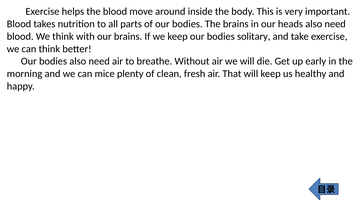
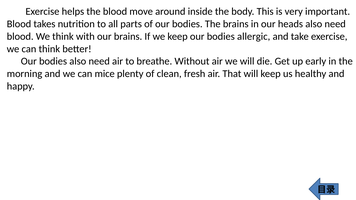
solitary: solitary -> allergic
